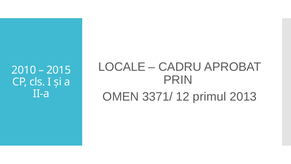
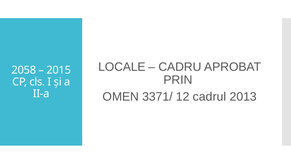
2010: 2010 -> 2058
primul: primul -> cadrul
